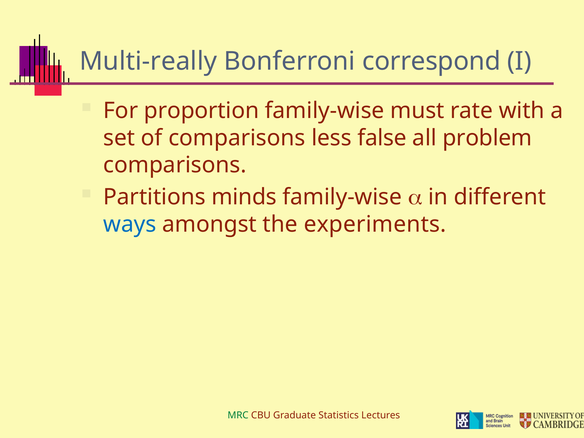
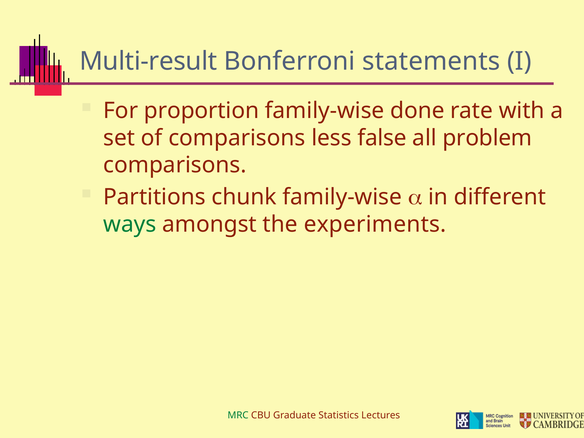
Multi-really: Multi-really -> Multi-result
correspond: correspond -> statements
must: must -> done
minds: minds -> chunk
ways colour: blue -> green
